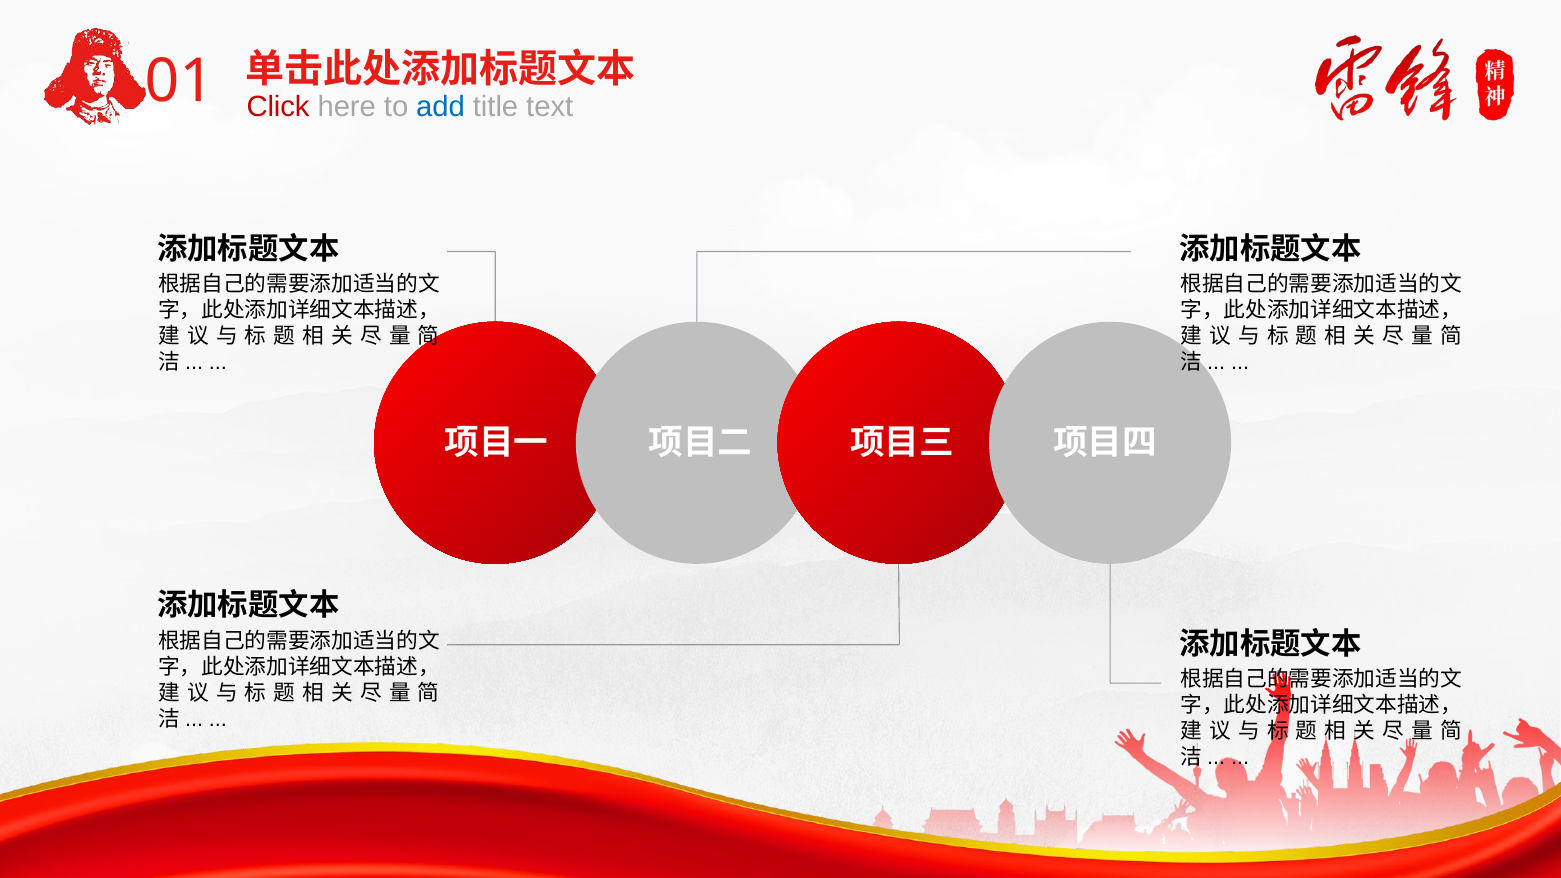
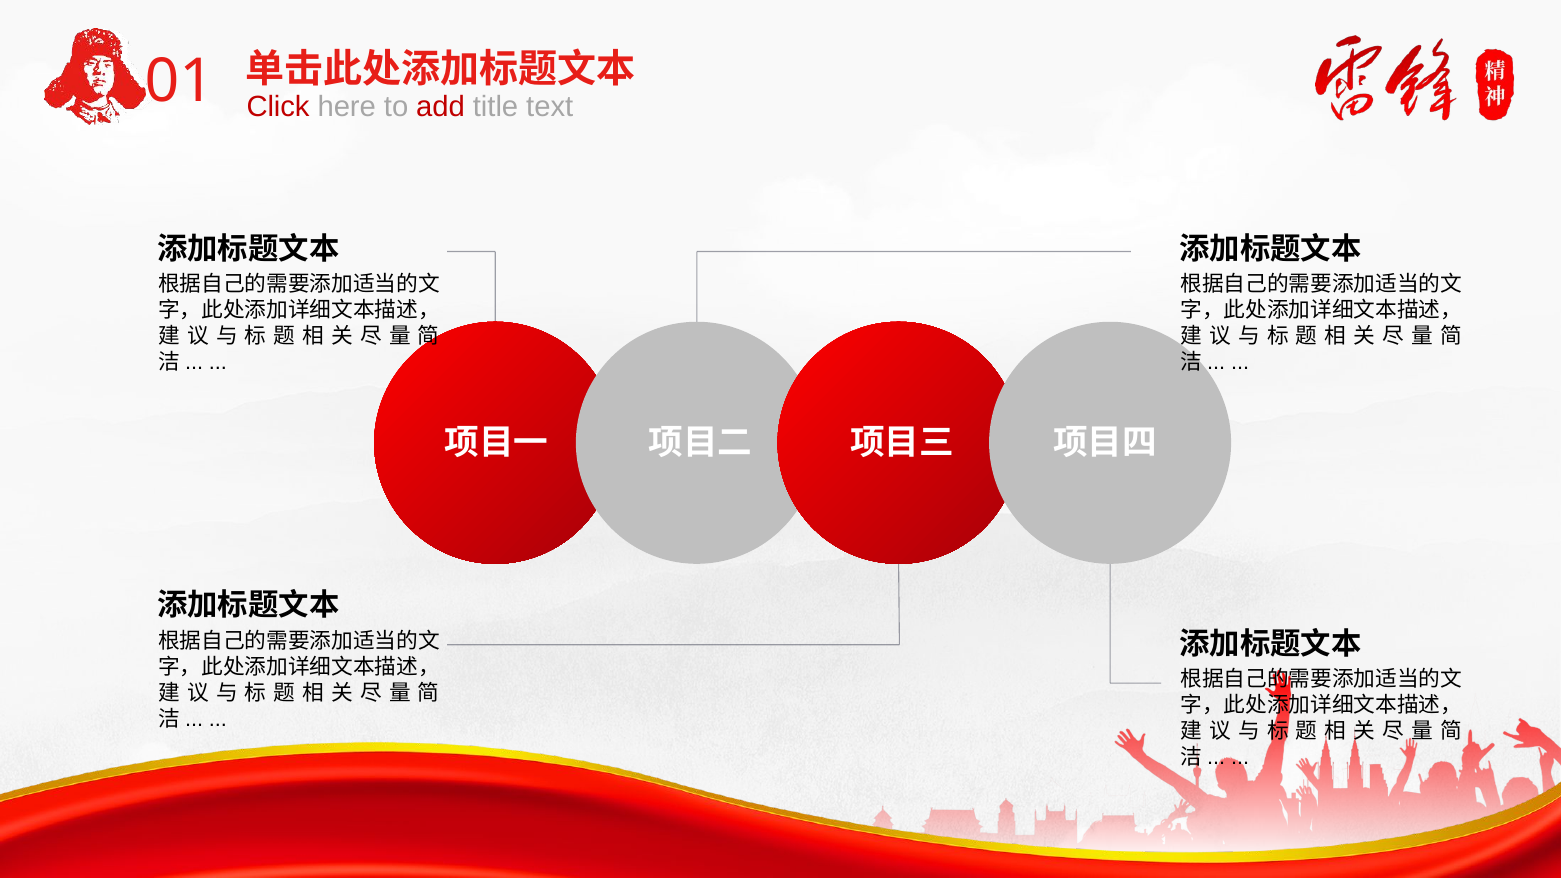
add colour: blue -> red
